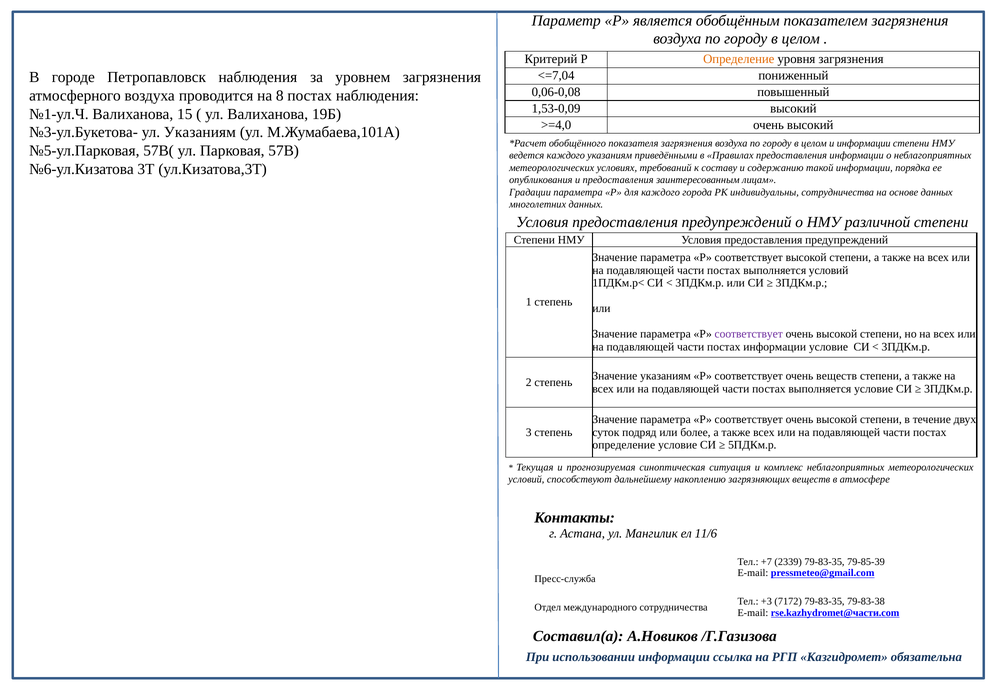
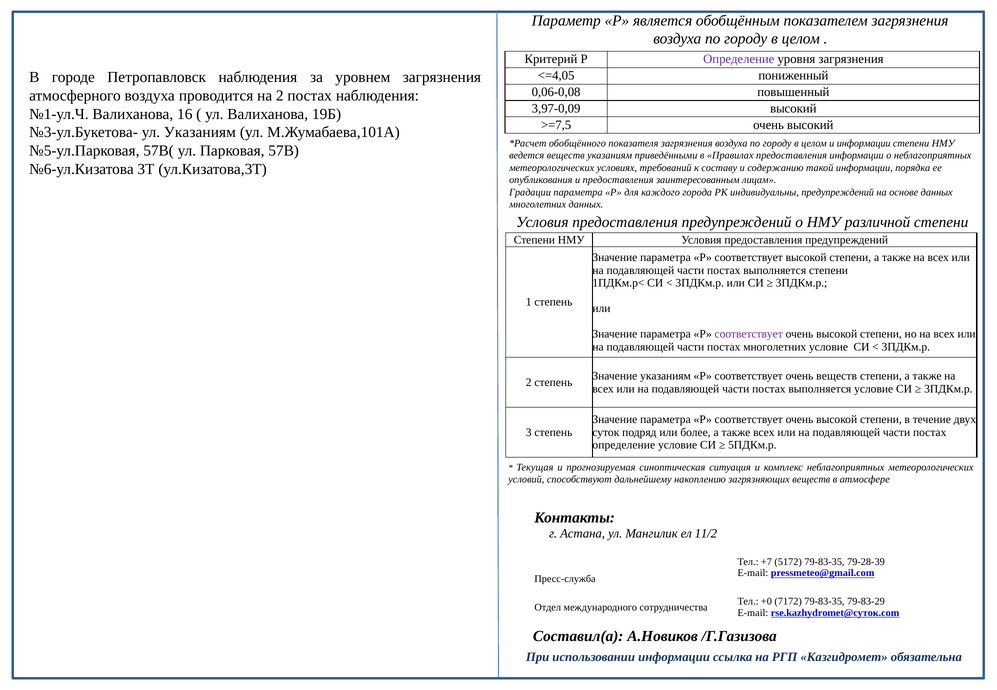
Определение at (739, 59) colour: orange -> purple
<=7,04: <=7,04 -> <=4,05
на 8: 8 -> 2
1,53-0,09: 1,53-0,09 -> 3,97-0,09
15: 15 -> 16
>=4,0: >=4,0 -> >=7,5
ведется каждого: каждого -> веществ
индивидуальны сотрудничества: сотрудничества -> предупреждений
выполняется условий: условий -> степени
постах информации: информации -> многолетних
11/6: 11/6 -> 11/2
2339: 2339 -> 5172
79-85-39: 79-85-39 -> 79-28-39
+3: +3 -> +0
79-83-38: 79-83-38 -> 79-83-29
rse.kazhydromet@части.com: rse.kazhydromet@части.com -> rse.kazhydromet@суток.com
